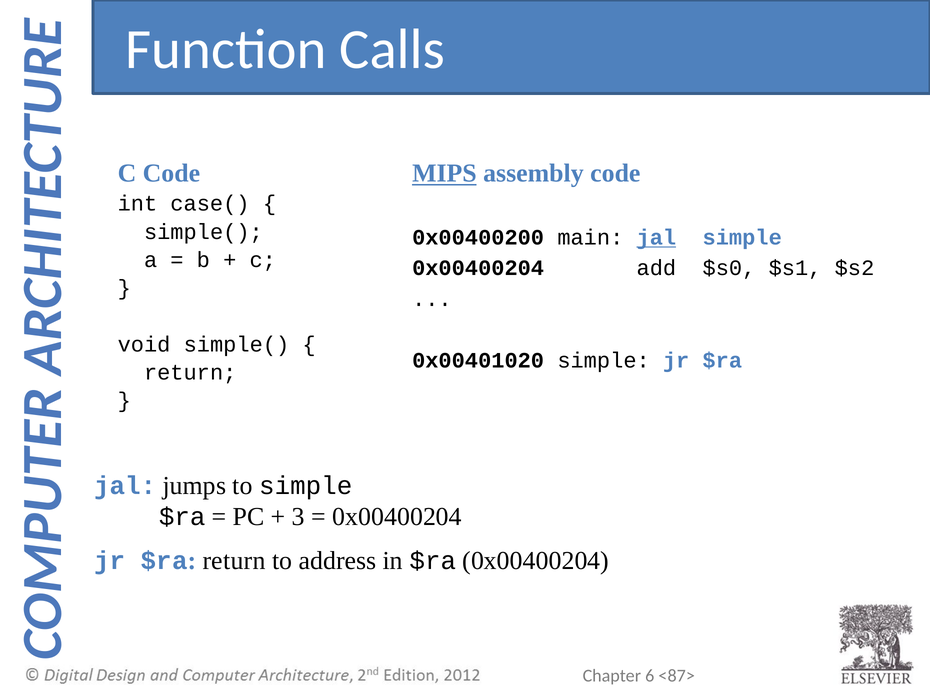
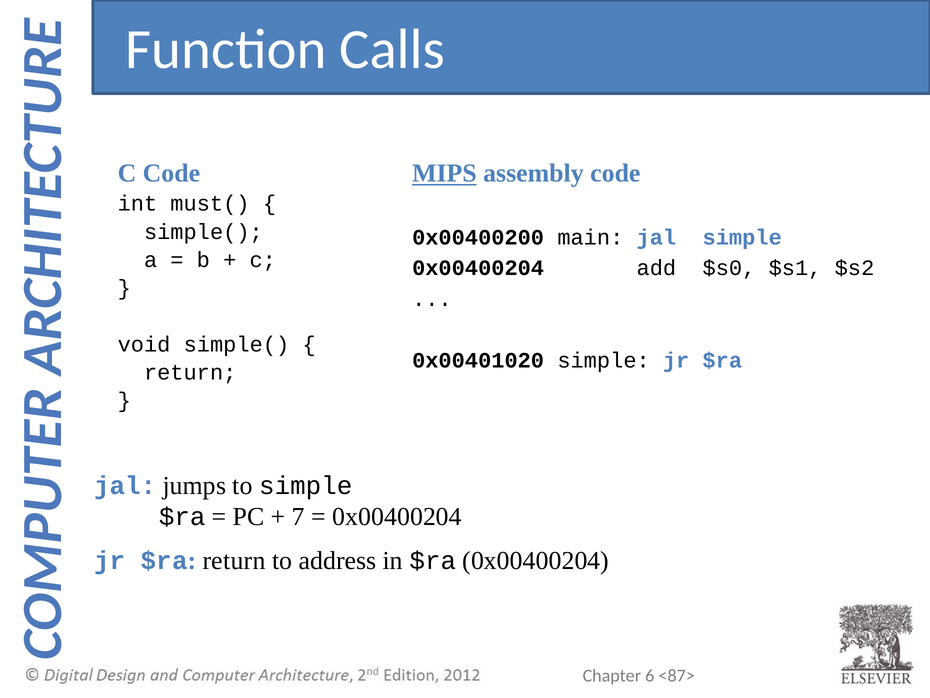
case(: case( -> must(
jal at (656, 237) underline: present -> none
3: 3 -> 7
